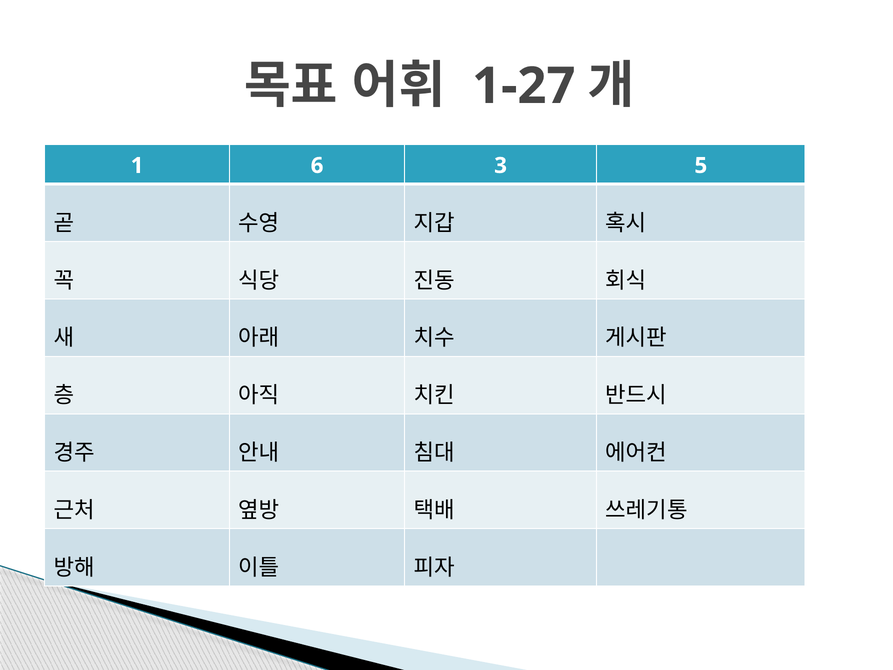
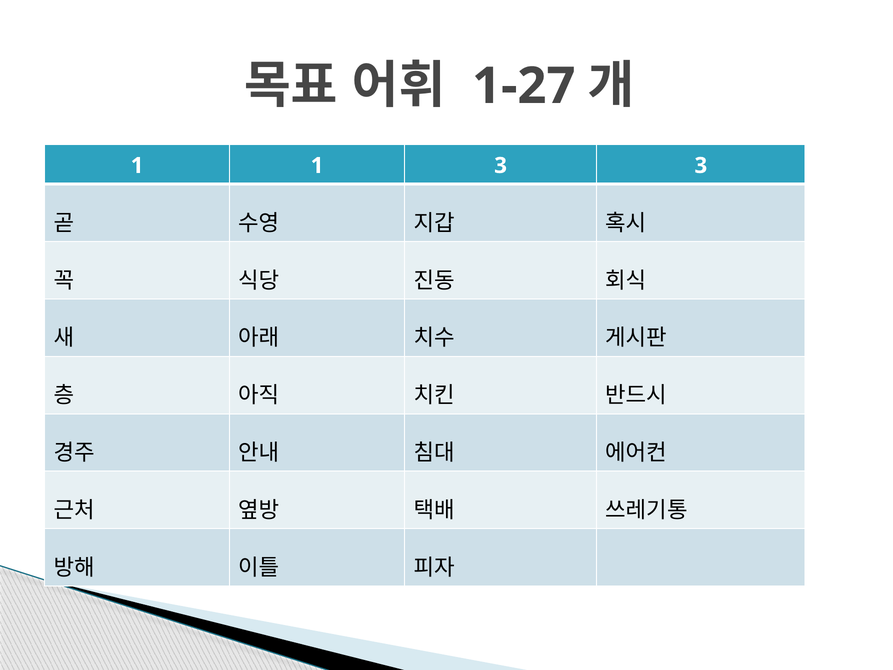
1 6: 6 -> 1
3 5: 5 -> 3
